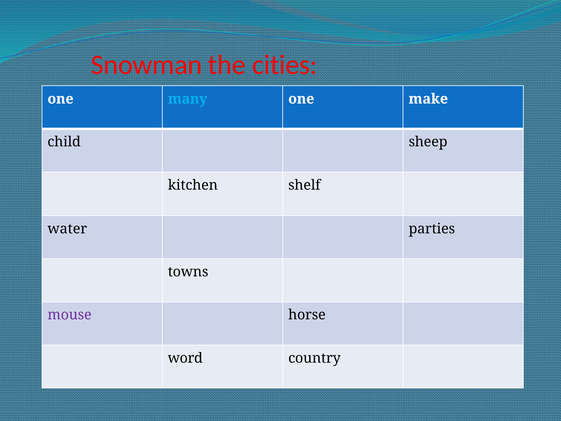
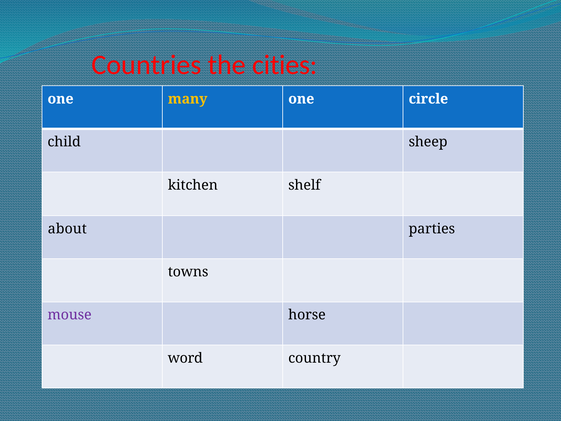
Snowman: Snowman -> Countries
many colour: light blue -> yellow
make: make -> circle
water: water -> about
